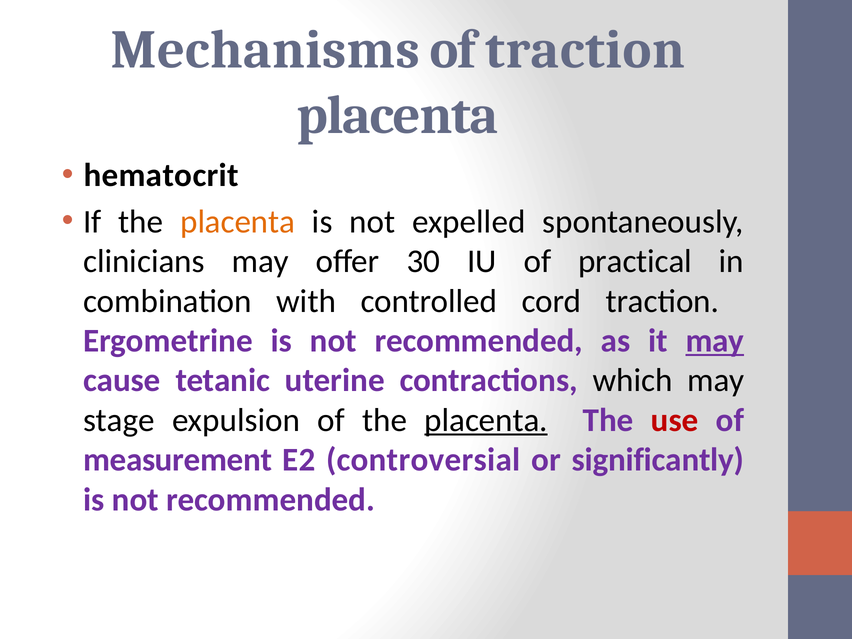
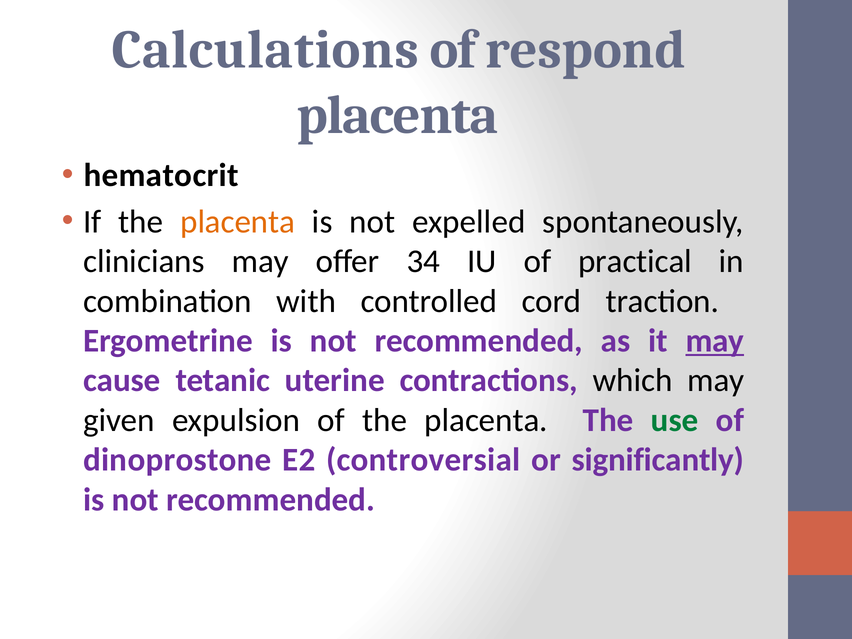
Mechanisms: Mechanisms -> Calculations
of traction: traction -> respond
30: 30 -> 34
stage: stage -> given
placenta at (486, 420) underline: present -> none
use colour: red -> green
measurement: measurement -> dinoprostone
